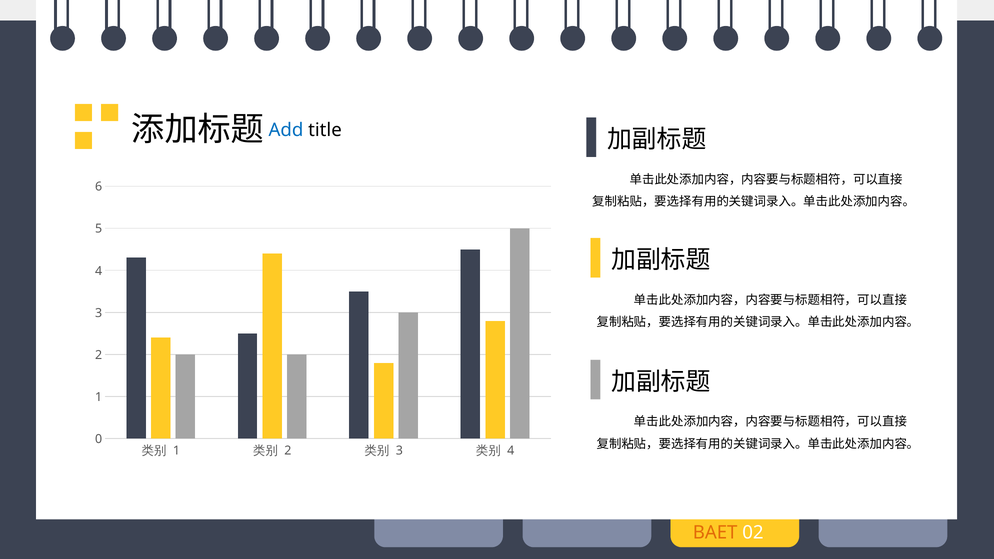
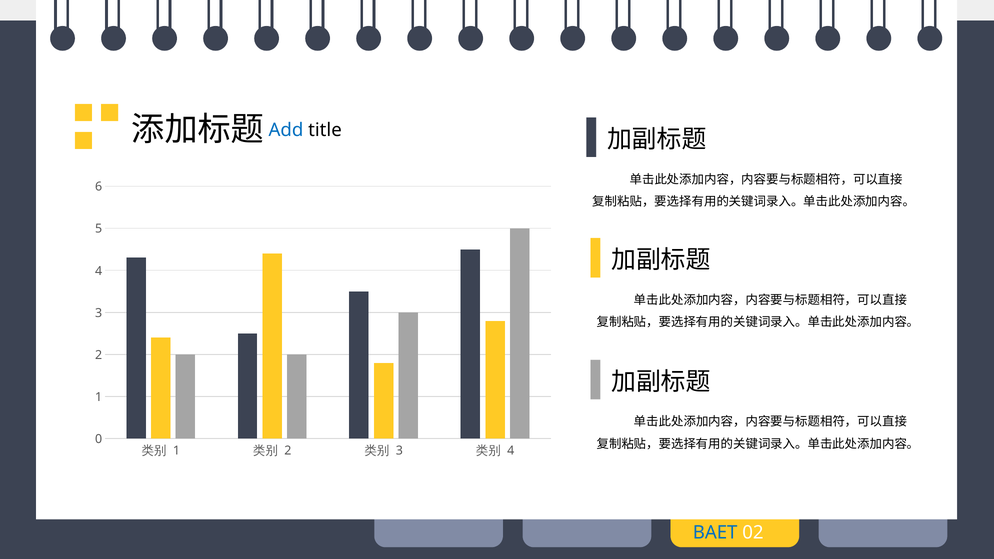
BAET colour: orange -> blue
